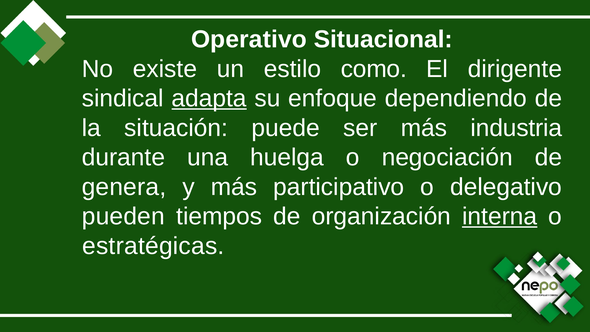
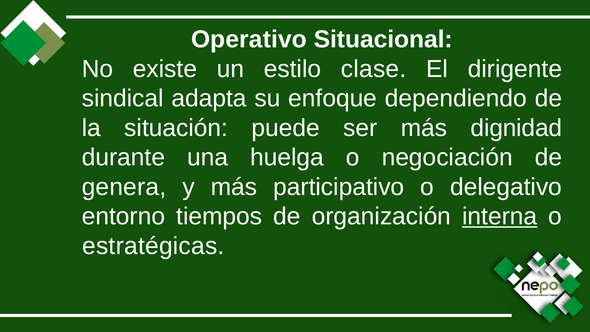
como: como -> clase
adapta underline: present -> none
industria: industria -> dignidad
pueden: pueden -> entorno
